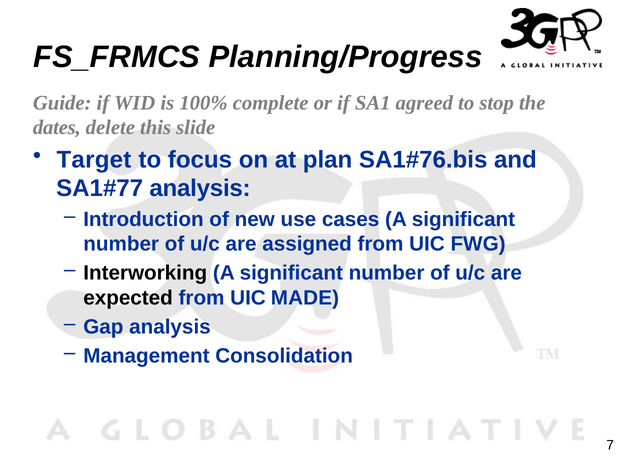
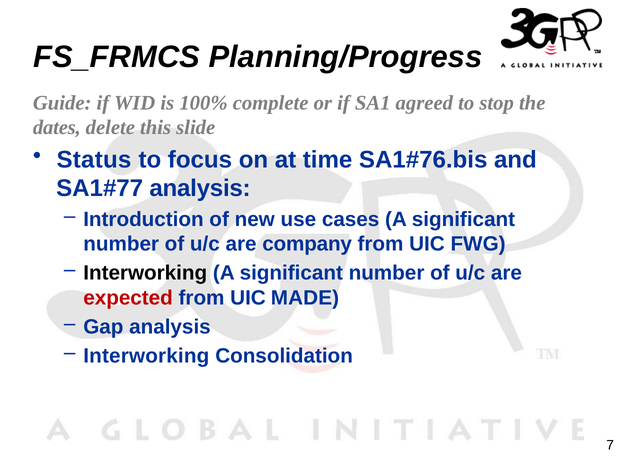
Target: Target -> Status
plan: plan -> time
assigned: assigned -> company
expected colour: black -> red
Management at (146, 356): Management -> Interworking
